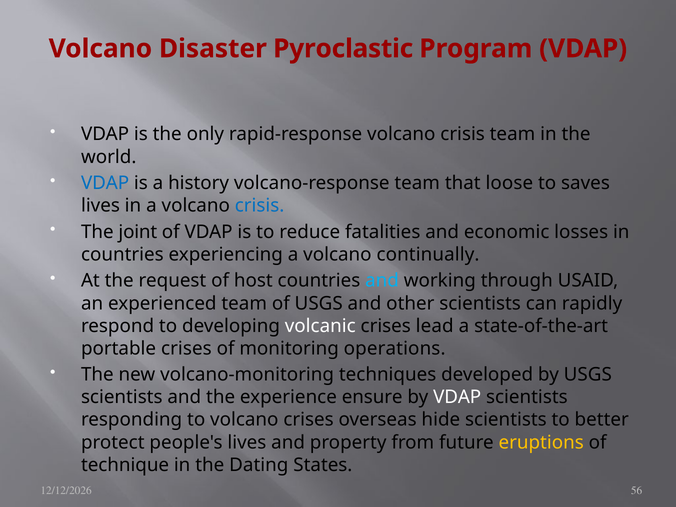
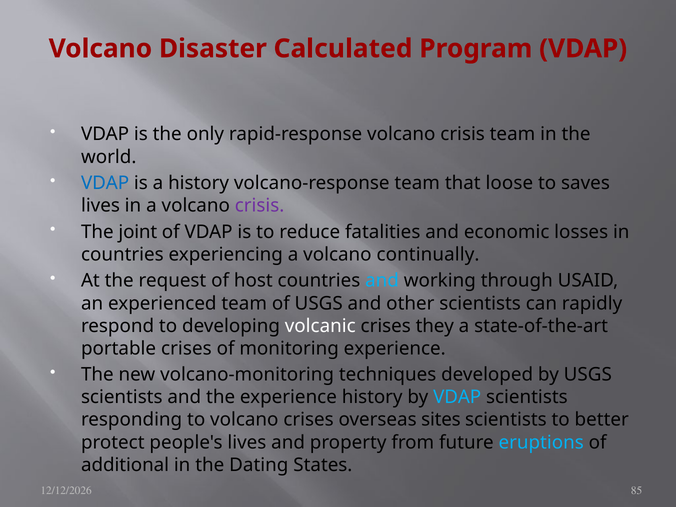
Pyroclastic: Pyroclastic -> Calculated
crisis at (260, 206) colour: blue -> purple
lead: lead -> they
monitoring operations: operations -> experience
experience ensure: ensure -> history
VDAP at (457, 397) colour: white -> light blue
hide: hide -> sites
eruptions colour: yellow -> light blue
technique: technique -> additional
56: 56 -> 85
